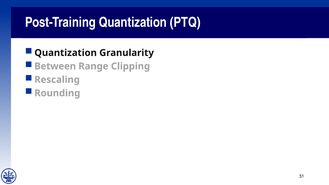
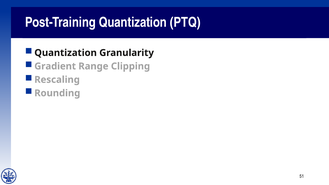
Between: Between -> Gradient
